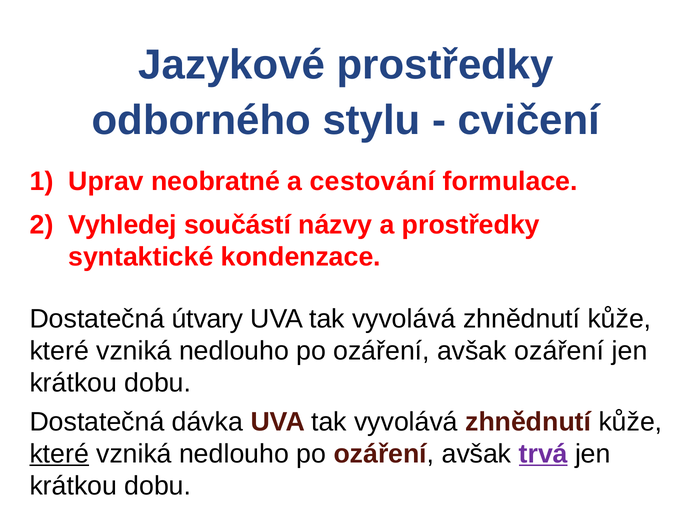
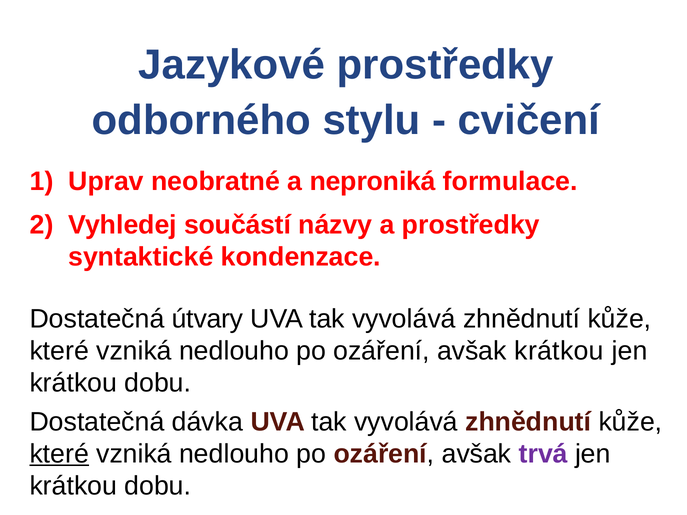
cestování: cestování -> neproniká
avšak ozáření: ozáření -> krátkou
trvá underline: present -> none
